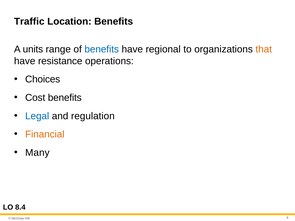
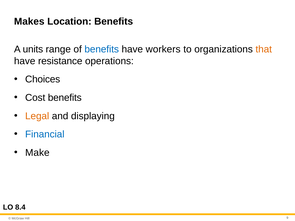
Traffic: Traffic -> Makes
regional: regional -> workers
Legal colour: blue -> orange
regulation: regulation -> displaying
Financial colour: orange -> blue
Many: Many -> Make
